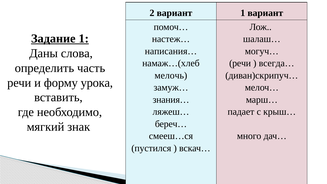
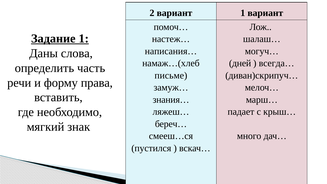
речи at (240, 63): речи -> дней
мелочь: мелочь -> письме
урока: урока -> права
